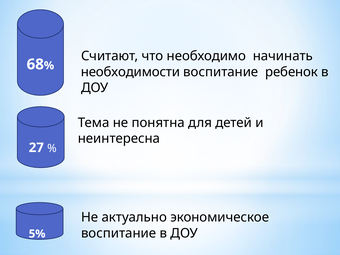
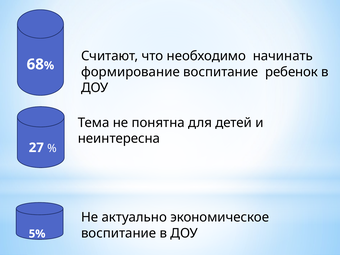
необходимости: необходимости -> формирование
